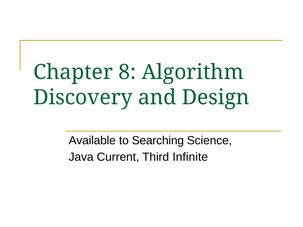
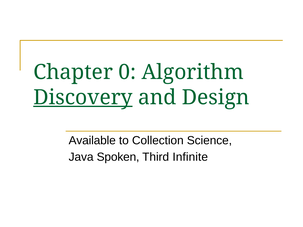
8: 8 -> 0
Discovery underline: none -> present
Searching: Searching -> Collection
Current: Current -> Spoken
